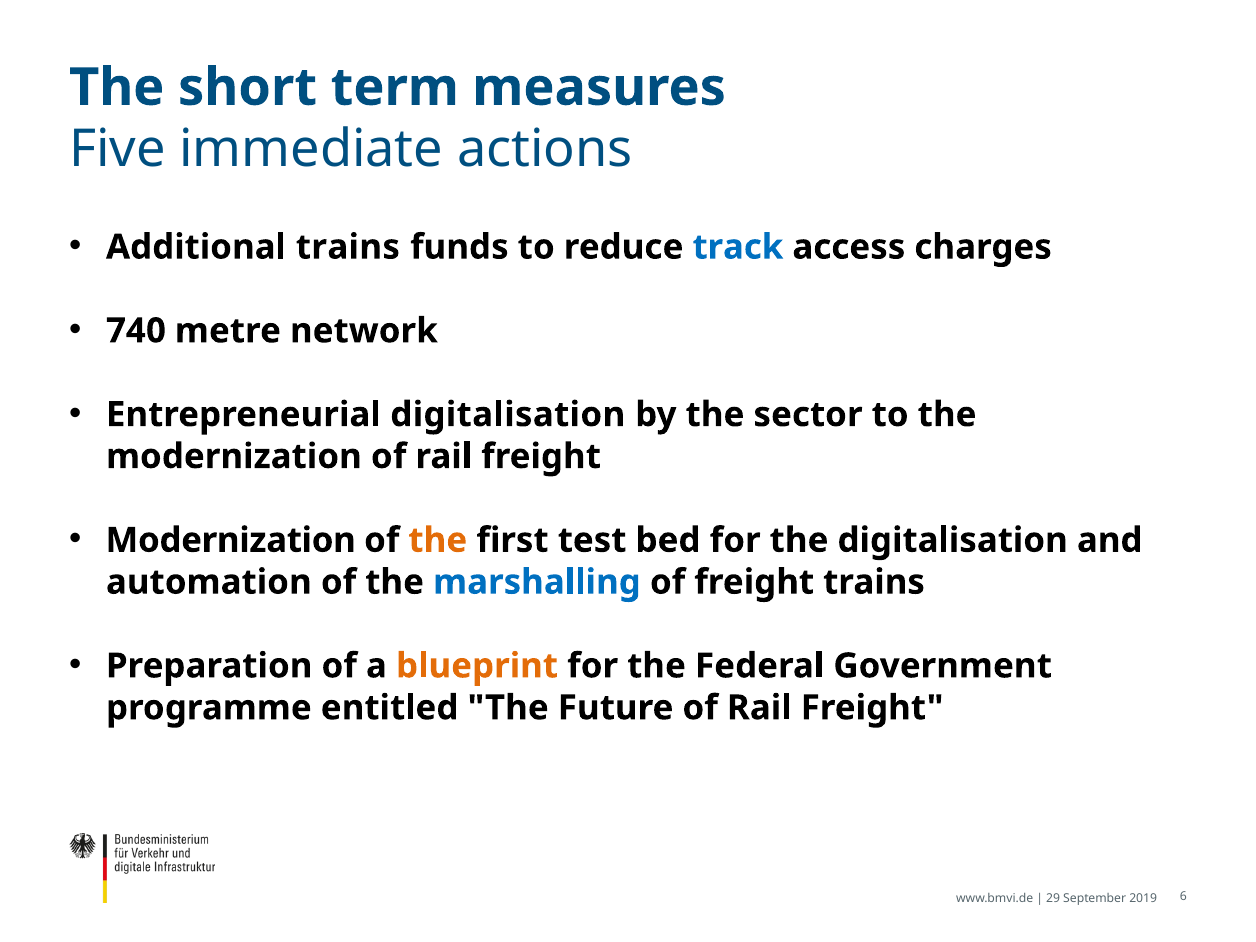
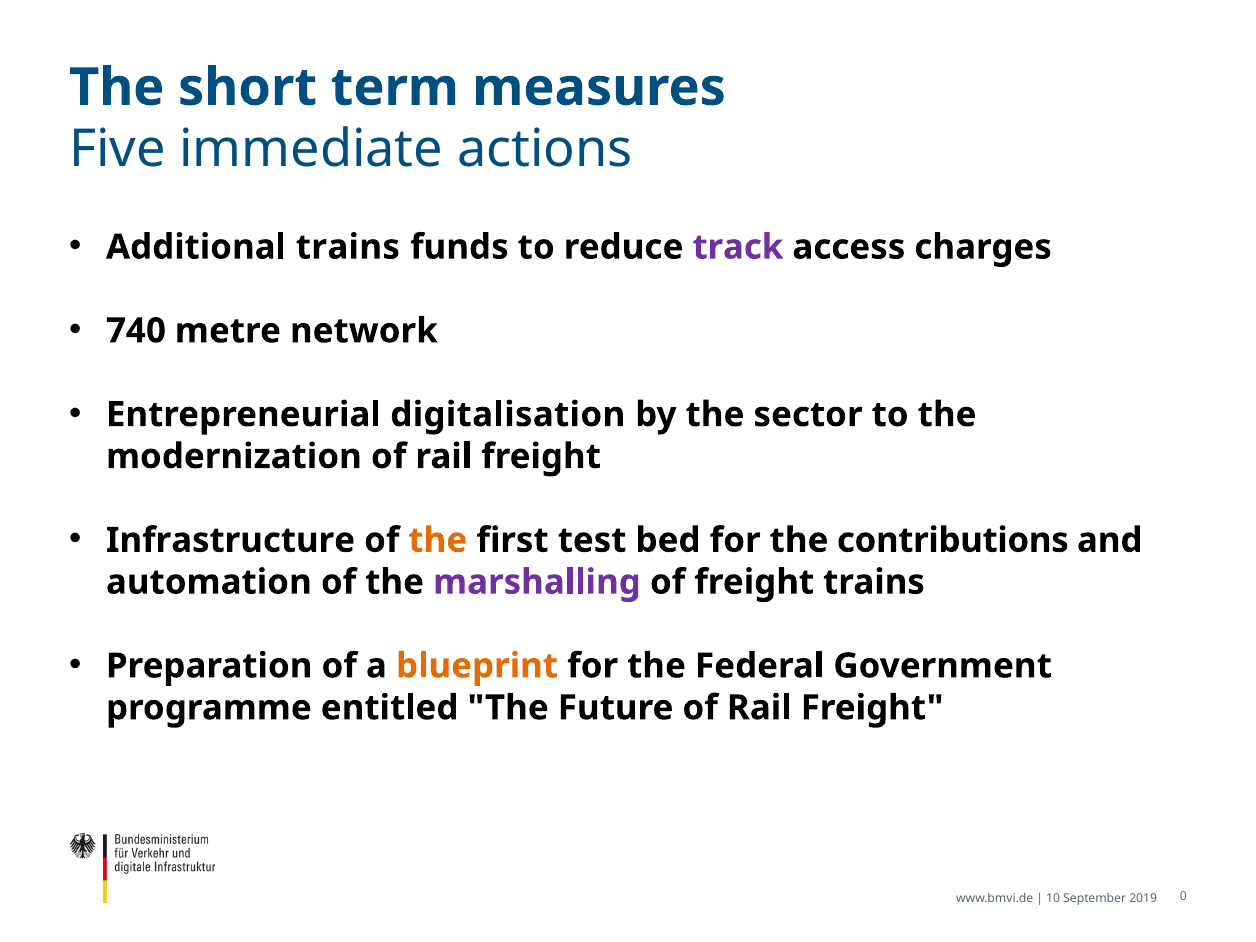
track colour: blue -> purple
Modernization at (231, 540): Modernization -> Infrastructure
the digitalisation: digitalisation -> contributions
marshalling colour: blue -> purple
29: 29 -> 10
6: 6 -> 0
